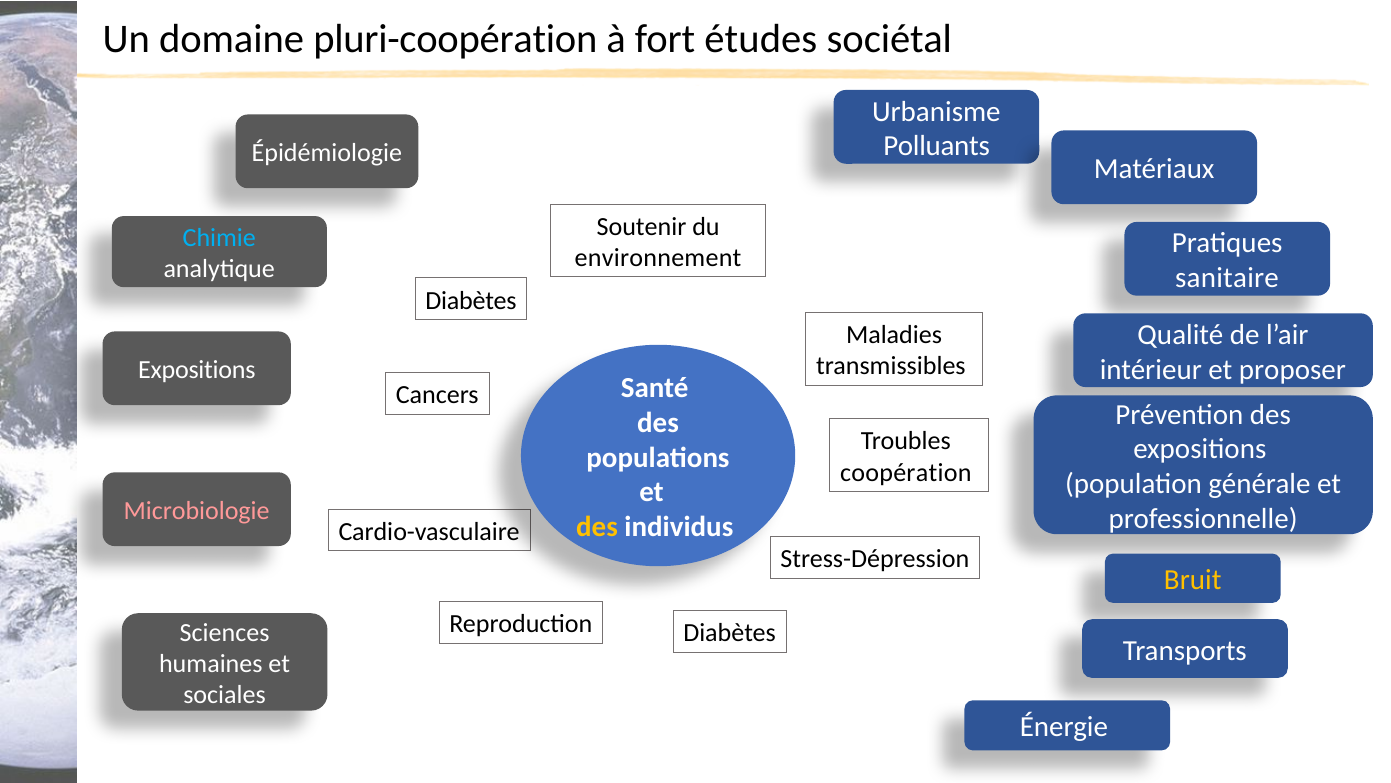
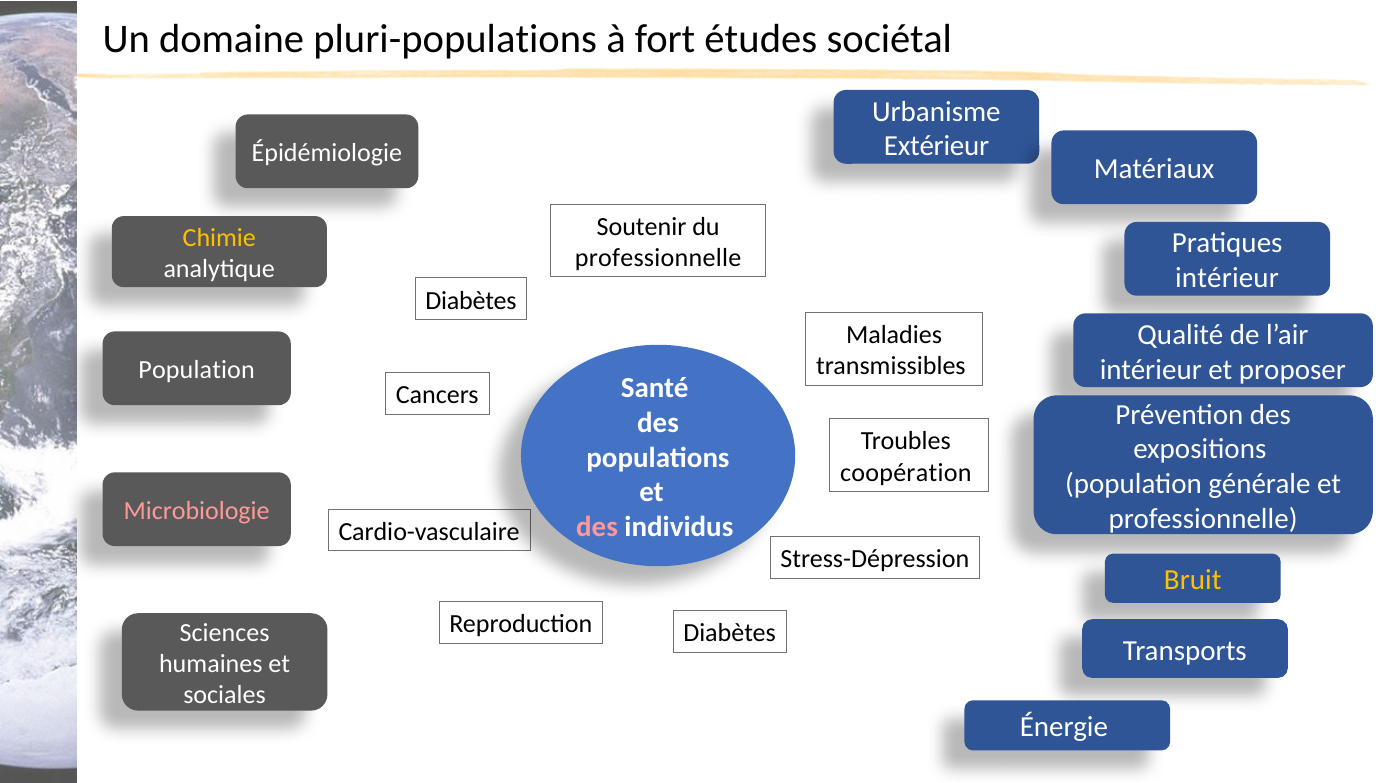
pluri-coopération: pluri-coopération -> pluri-populations
Polluants: Polluants -> Extérieur
Chimie colour: light blue -> yellow
environnement at (658, 258): environnement -> professionnelle
sanitaire at (1227, 278): sanitaire -> intérieur
Expositions at (197, 370): Expositions -> Population
des at (597, 527) colour: yellow -> pink
